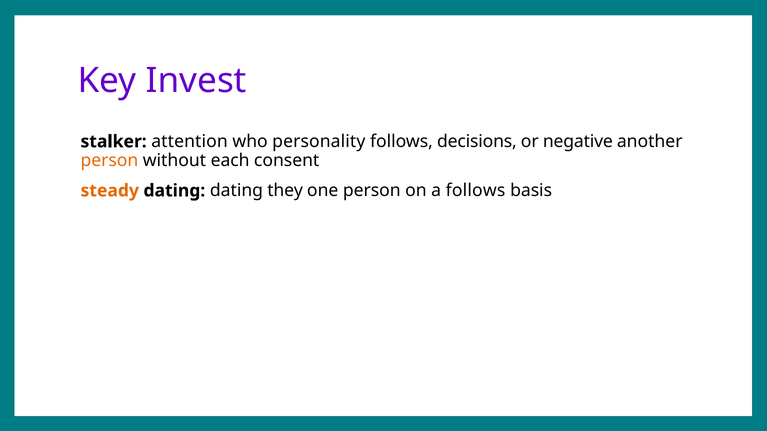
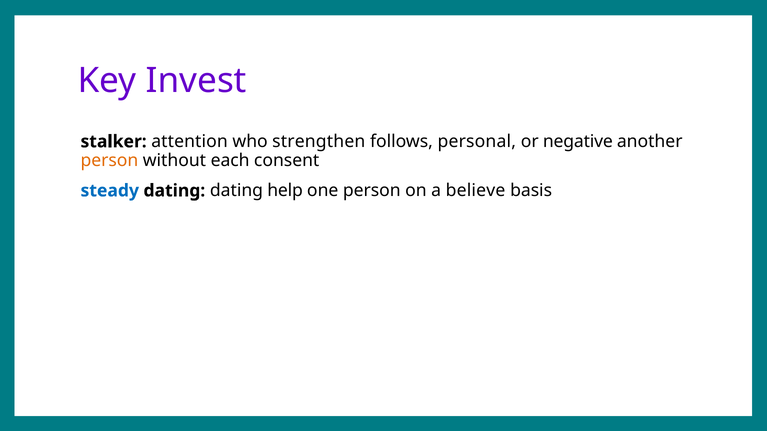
personality: personality -> strengthen
decisions: decisions -> personal
steady colour: orange -> blue
they: they -> help
a follows: follows -> believe
